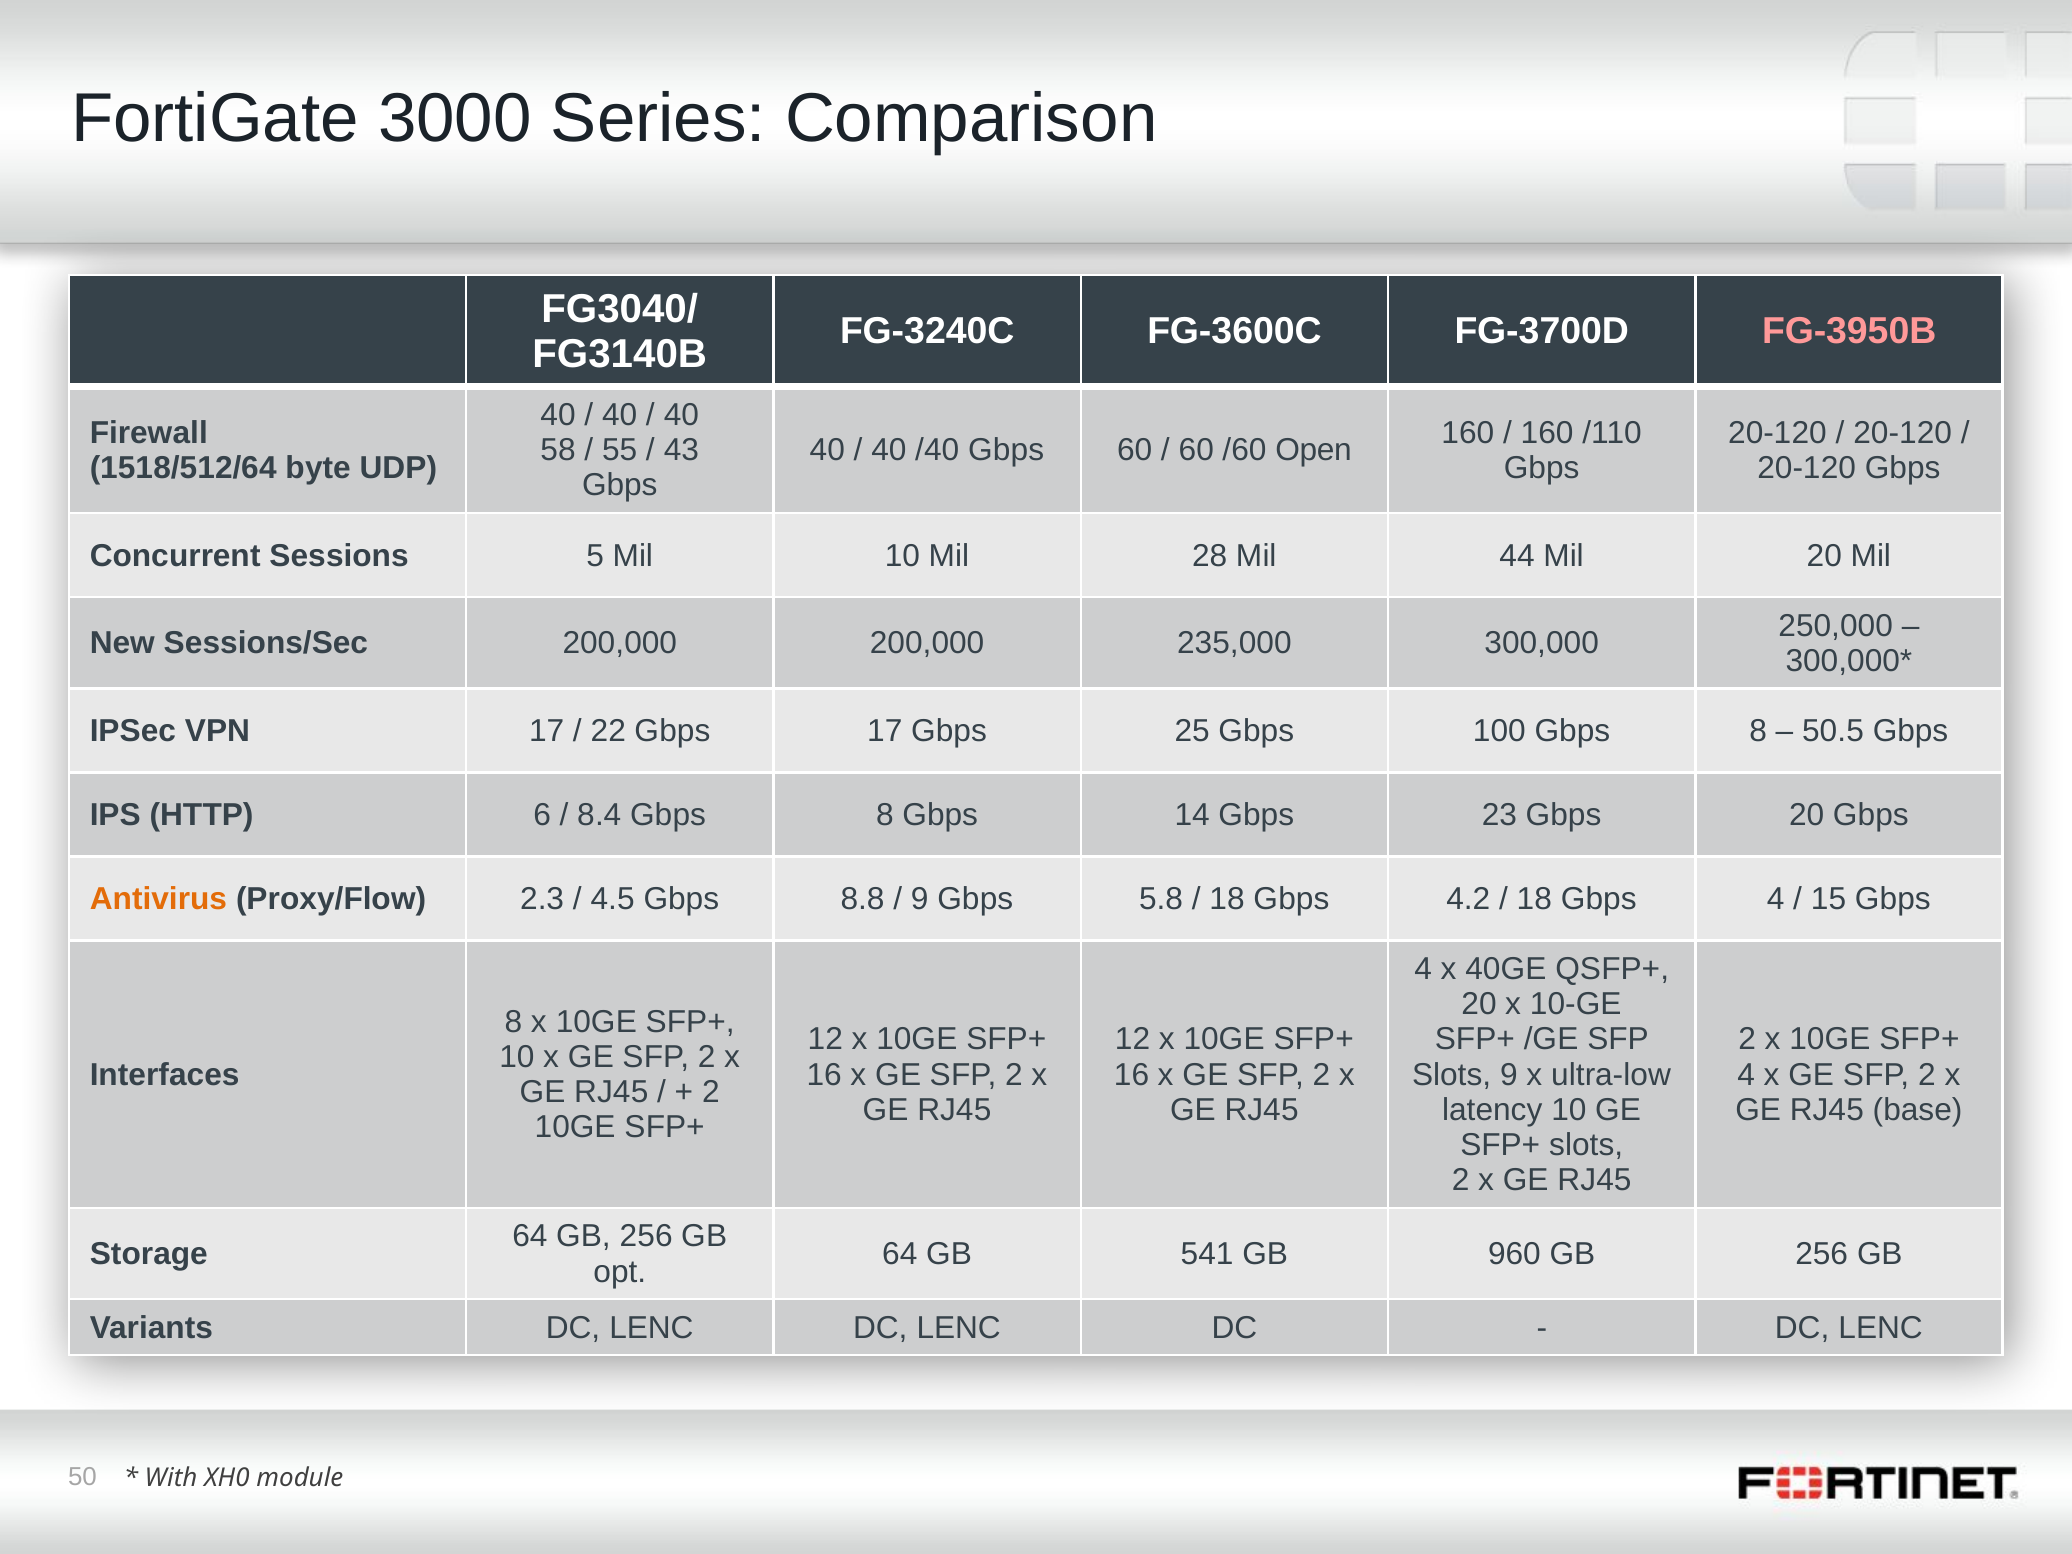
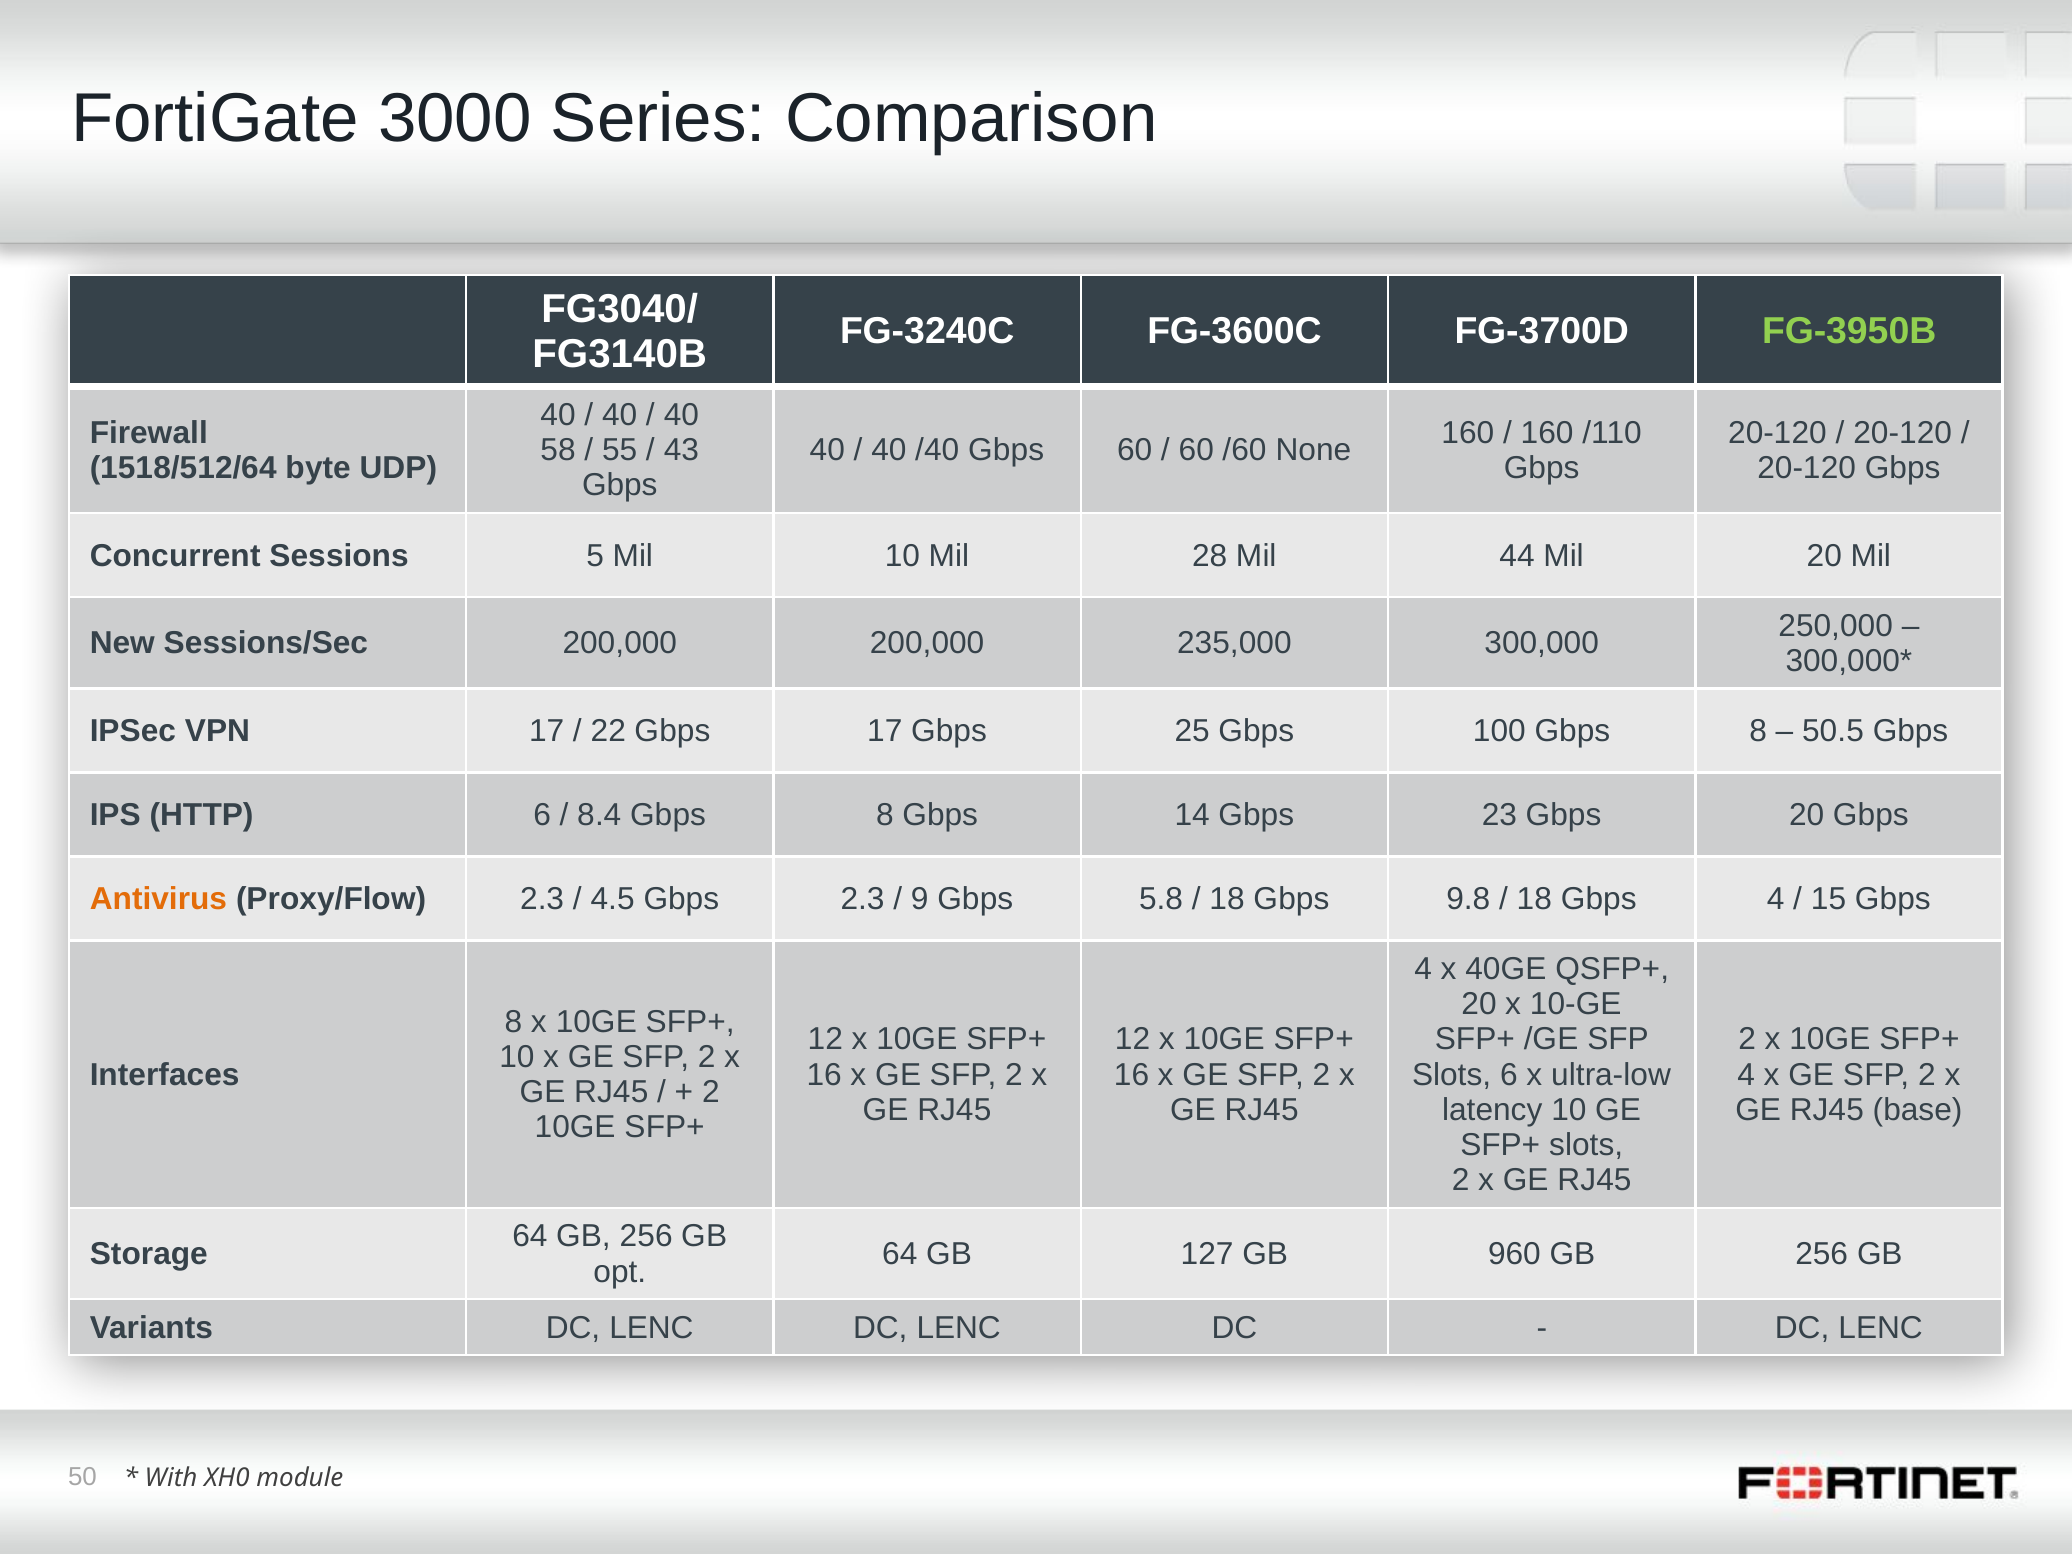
FG-3950B colour: pink -> light green
Open: Open -> None
Gbps 8.8: 8.8 -> 2.3
4.2: 4.2 -> 9.8
Slots 9: 9 -> 6
541: 541 -> 127
